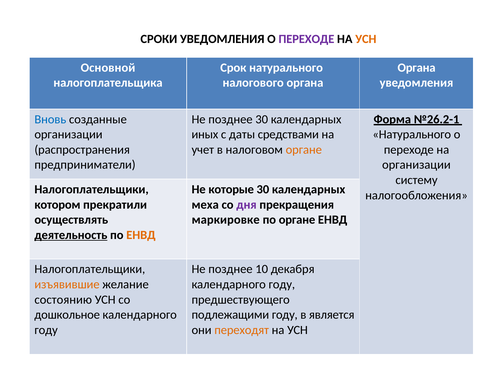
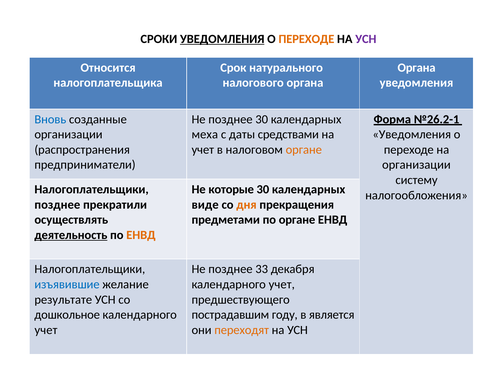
УВЕДОМЛЕНИЯ at (222, 39) underline: none -> present
ПЕРЕХОДЕ at (306, 39) colour: purple -> orange
УСН at (366, 39) colour: orange -> purple
Основной: Основной -> Относится
иных: иных -> меха
Натурального at (412, 135): Натурального -> Уведомления
котором at (57, 205): котором -> позднее
меха: меха -> виде
дня colour: purple -> orange
маркировке: маркировке -> предметами
10: 10 -> 33
изъявившие colour: orange -> blue
году at (282, 285): году -> учет
состоянию: состоянию -> результате
подлежащими: подлежащими -> пострадавшим
году at (46, 330): году -> учет
